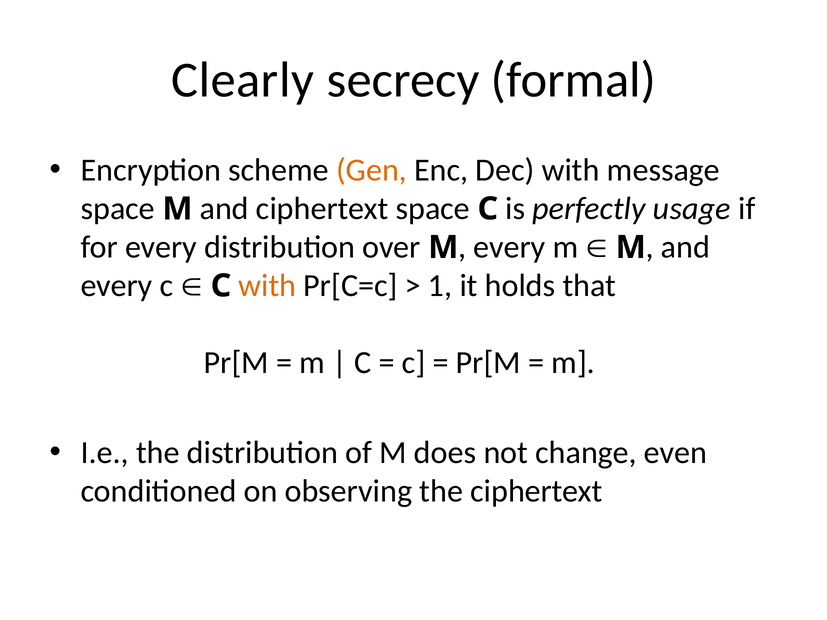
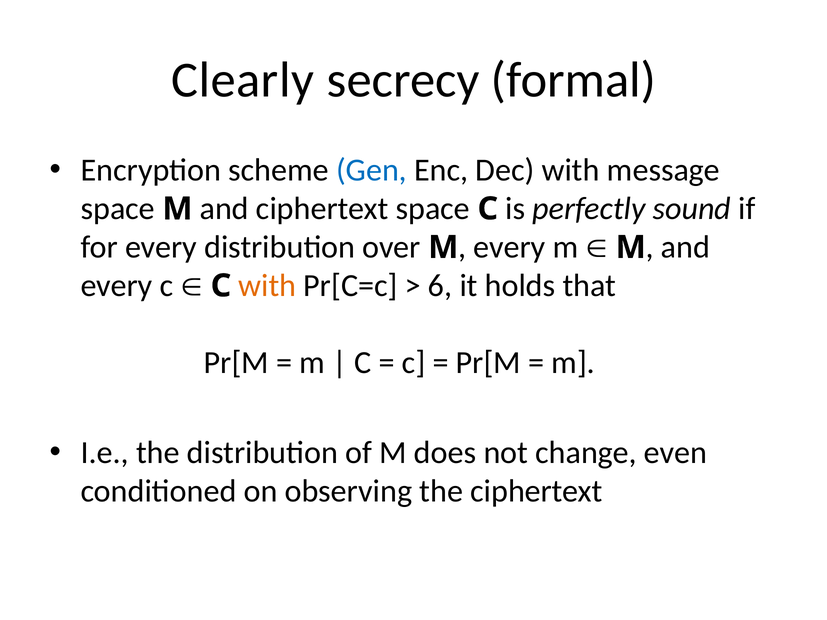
Gen colour: orange -> blue
usage: usage -> sound
1: 1 -> 6
